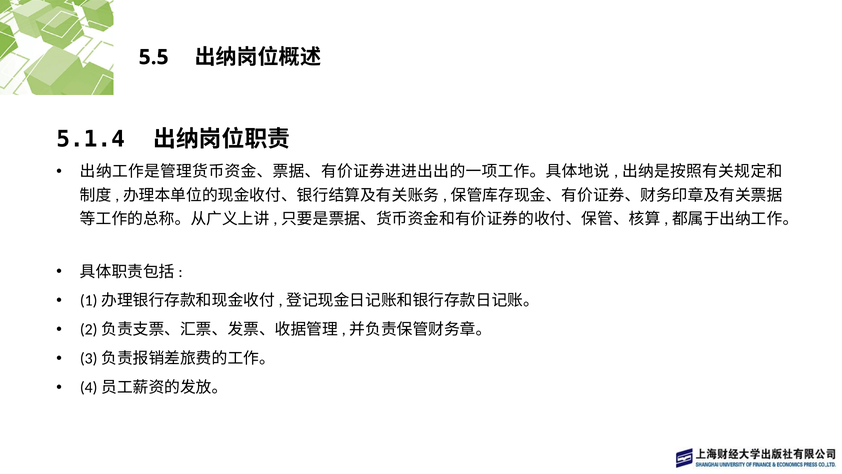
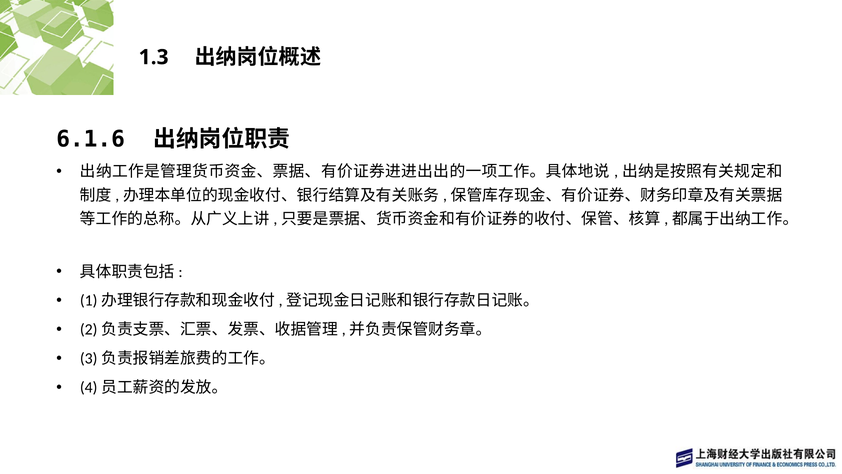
5.5: 5.5 -> 1.3
5.1.4: 5.1.4 -> 6.1.6
